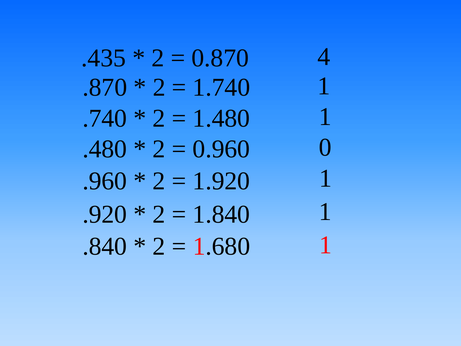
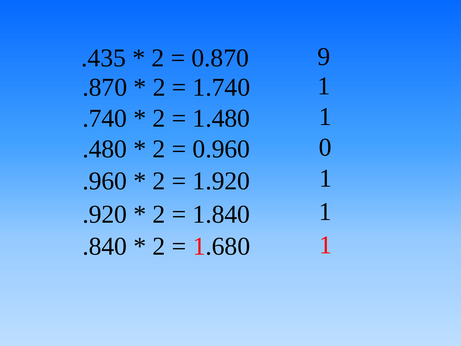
4: 4 -> 9
